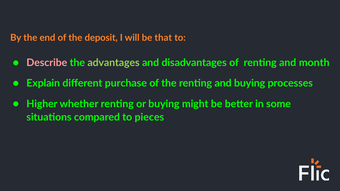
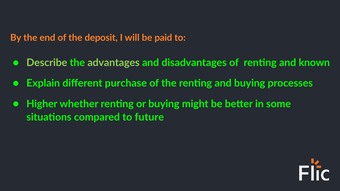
that: that -> paid
Describe colour: pink -> light green
month: month -> known
pieces: pieces -> future
